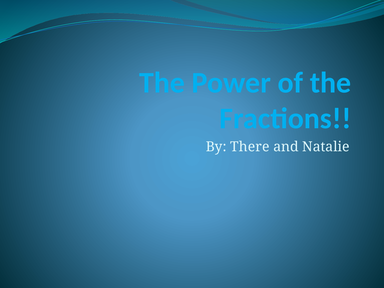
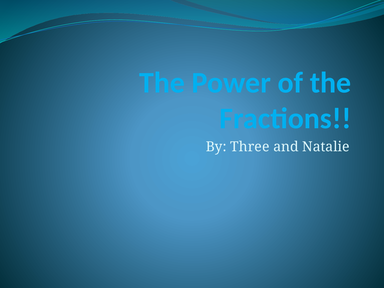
There: There -> Three
